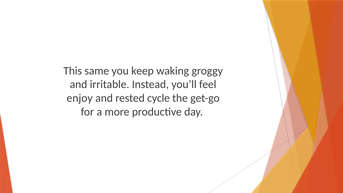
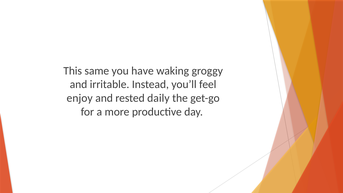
keep: keep -> have
cycle: cycle -> daily
